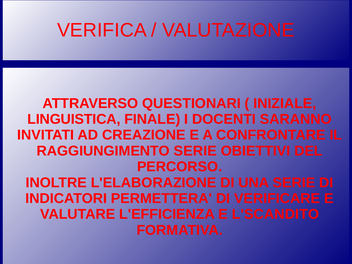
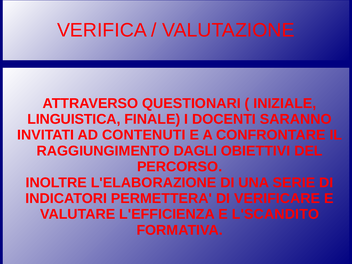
CREAZIONE: CREAZIONE -> CONTENUTI
RAGGIUNGIMENTO SERIE: SERIE -> DAGLI
